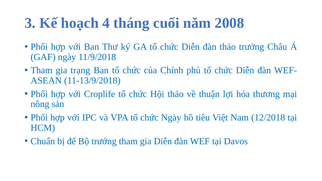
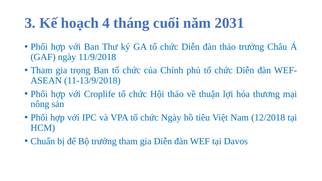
2008: 2008 -> 2031
trạng: trạng -> trọng
